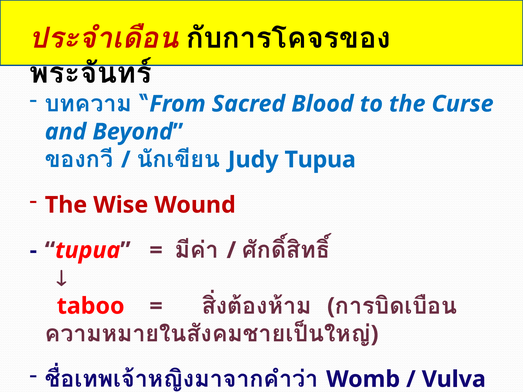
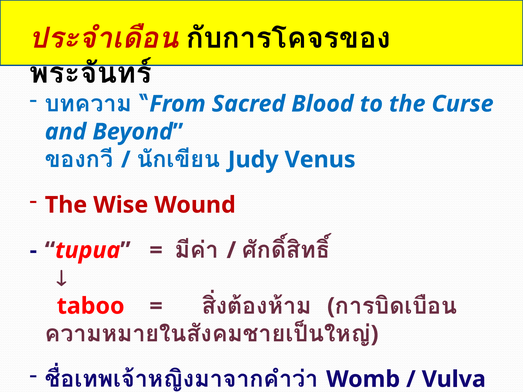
Judy Tupua: Tupua -> Venus
